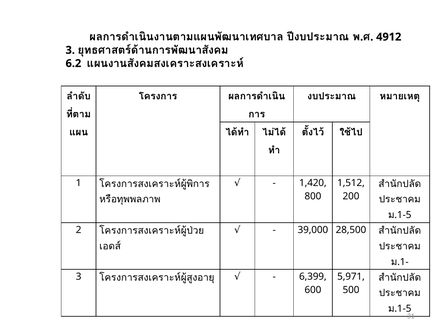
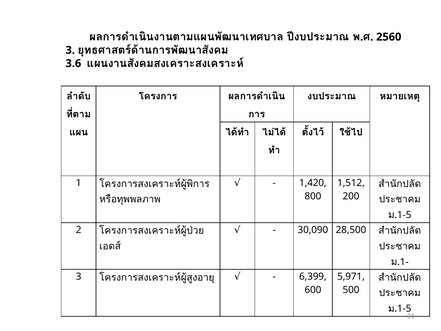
4912: 4912 -> 2560
6.2: 6.2 -> 3.6
39,000: 39,000 -> 30,090
